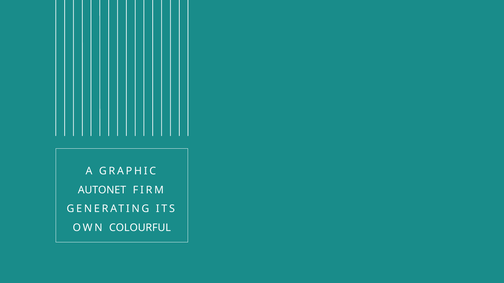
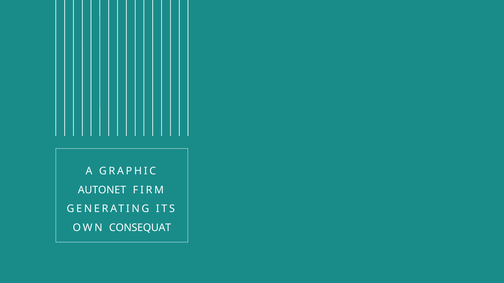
COLOURFUL: COLOURFUL -> CONSEQUAT
